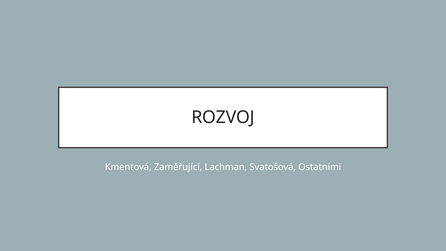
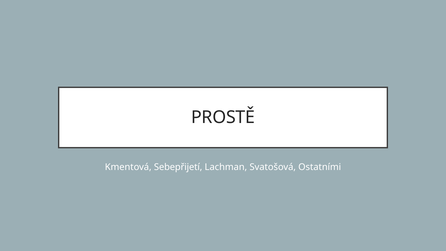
ROZVOJ: ROZVOJ -> PROSTĚ
Zaměřující: Zaměřující -> Sebepřijetí
